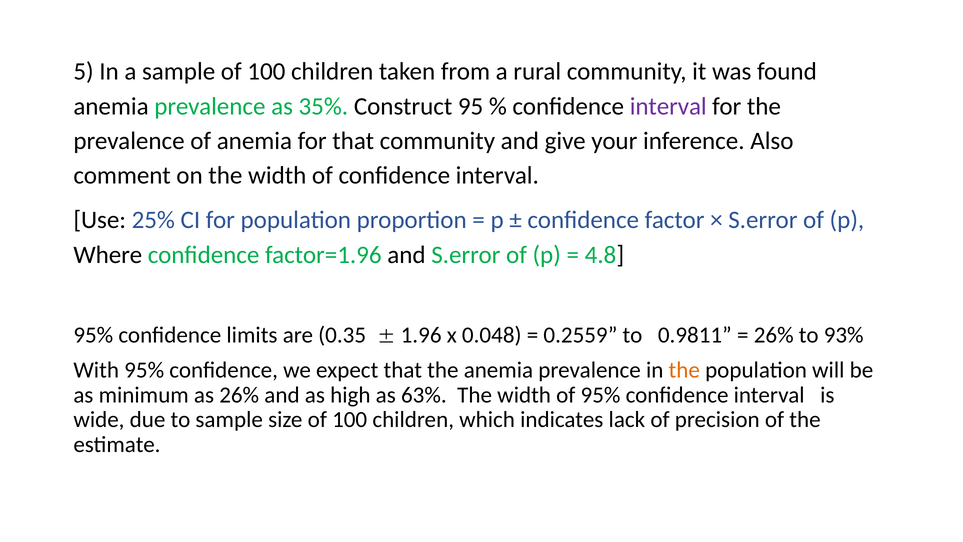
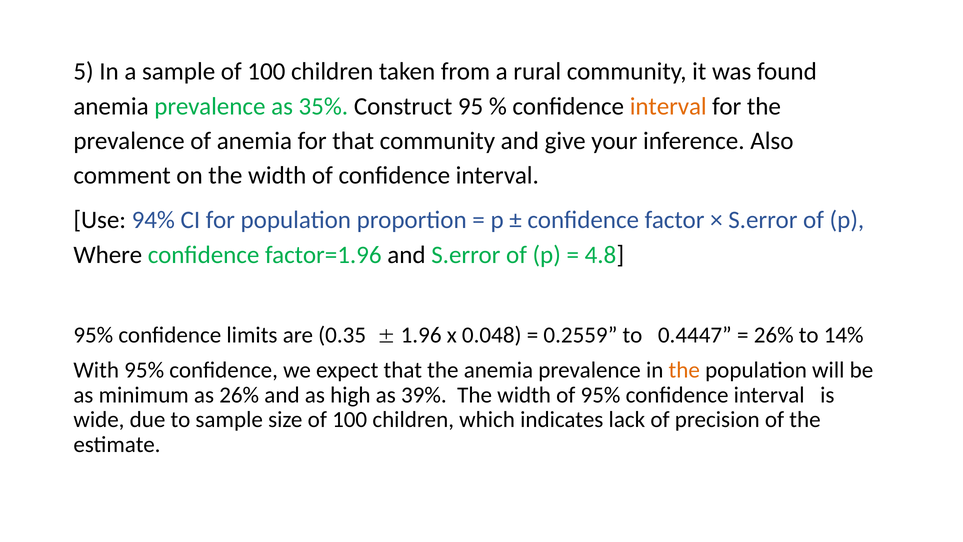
interval at (668, 106) colour: purple -> orange
25%: 25% -> 94%
0.9811: 0.9811 -> 0.4447
93%: 93% -> 14%
63%: 63% -> 39%
